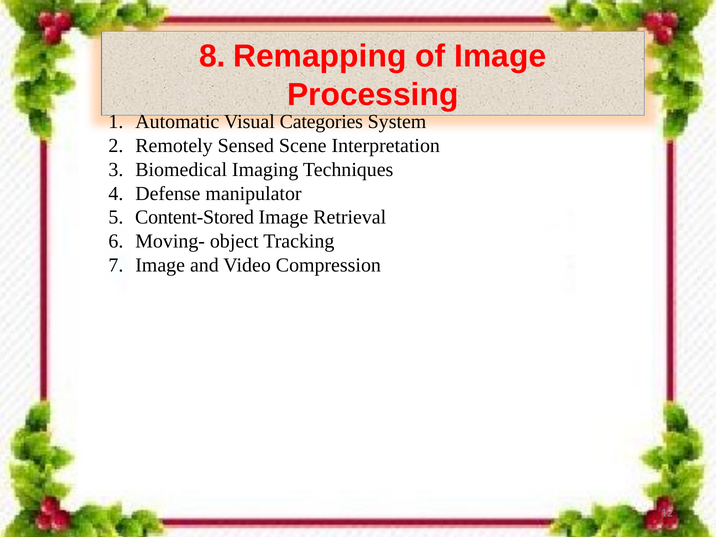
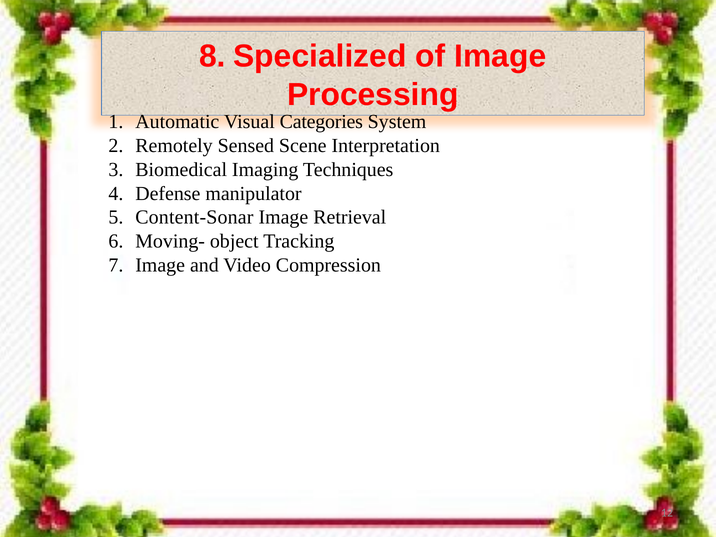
Remapping: Remapping -> Specialized
Content-Stored: Content-Stored -> Content-Sonar
